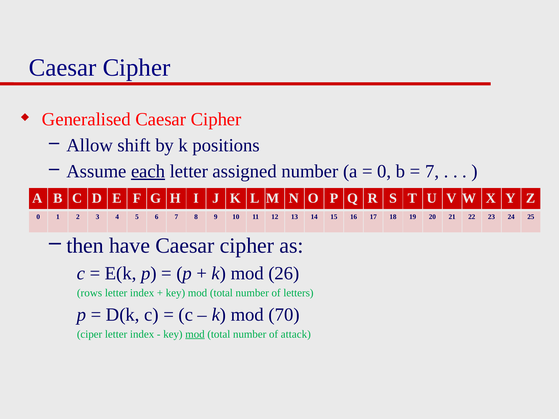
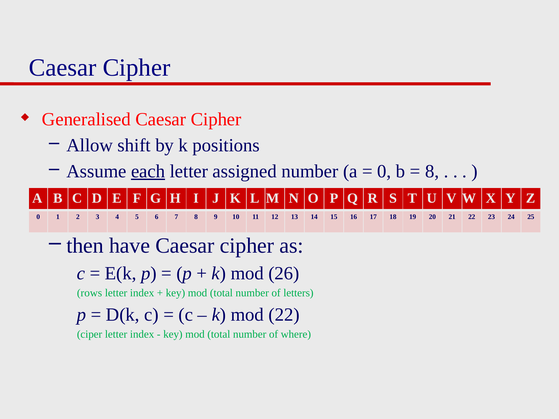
7 at (432, 171): 7 -> 8
mod 70: 70 -> 22
mod at (195, 334) underline: present -> none
attack: attack -> where
